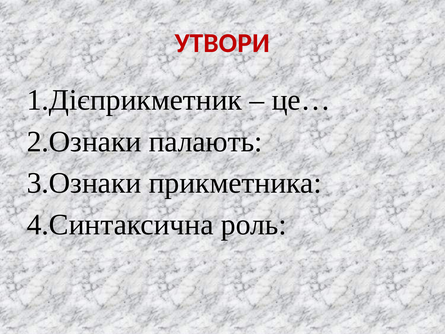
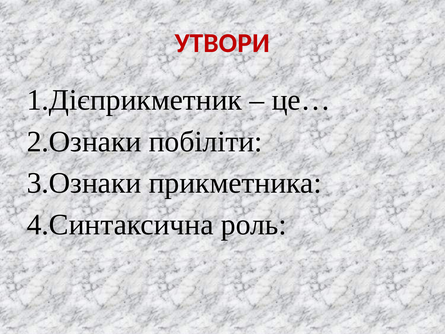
палають: палають -> побіліти
